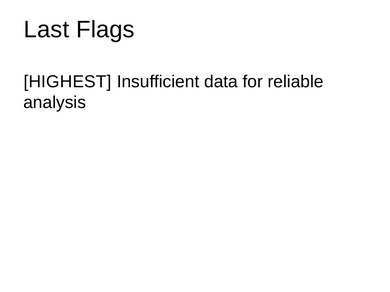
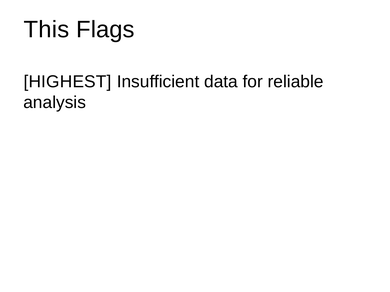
Last: Last -> This
